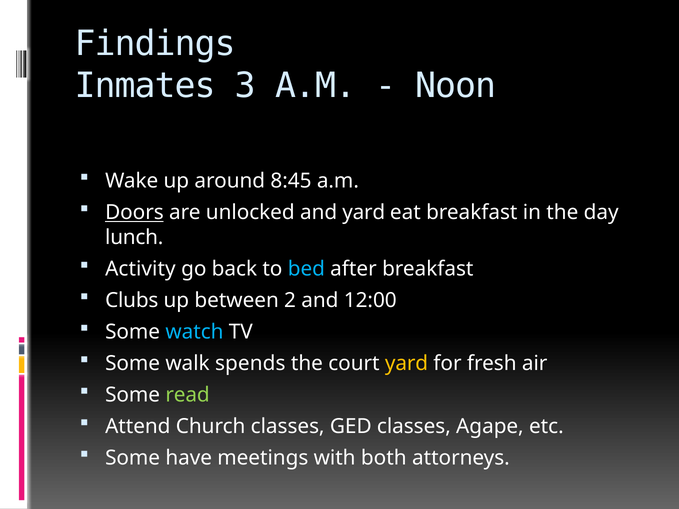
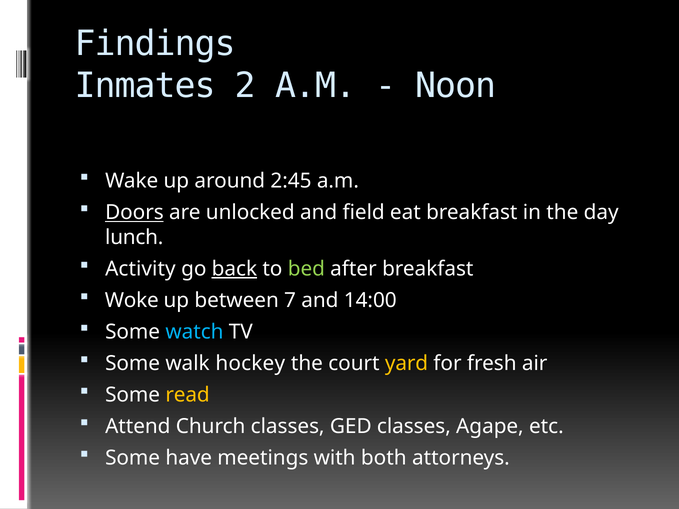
3: 3 -> 2
8:45: 8:45 -> 2:45
and yard: yard -> field
back underline: none -> present
bed colour: light blue -> light green
Clubs: Clubs -> Woke
2: 2 -> 7
12:00: 12:00 -> 14:00
spends: spends -> hockey
read colour: light green -> yellow
